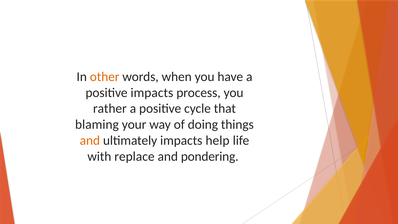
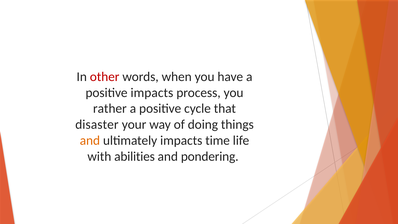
other colour: orange -> red
blaming: blaming -> disaster
help: help -> time
replace: replace -> abilities
